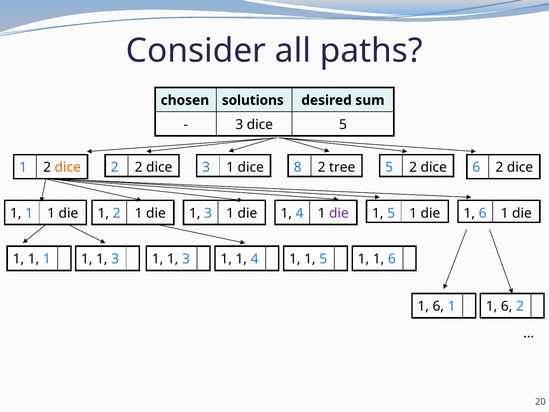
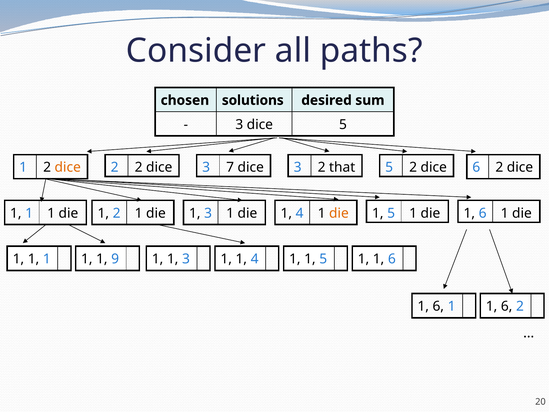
dice 3 1: 1 -> 7
8 at (298, 167): 8 -> 3
tree: tree -> that
die at (339, 213) colour: purple -> orange
3 at (115, 259): 3 -> 9
